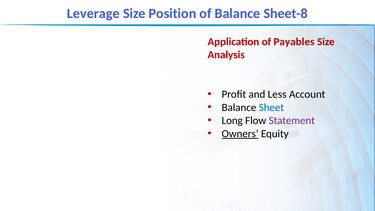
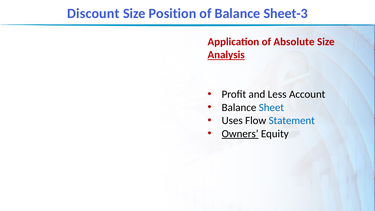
Leverage: Leverage -> Discount
Sheet-8: Sheet-8 -> Sheet-3
Payables: Payables -> Absolute
Analysis underline: none -> present
Long: Long -> Uses
Statement colour: purple -> blue
